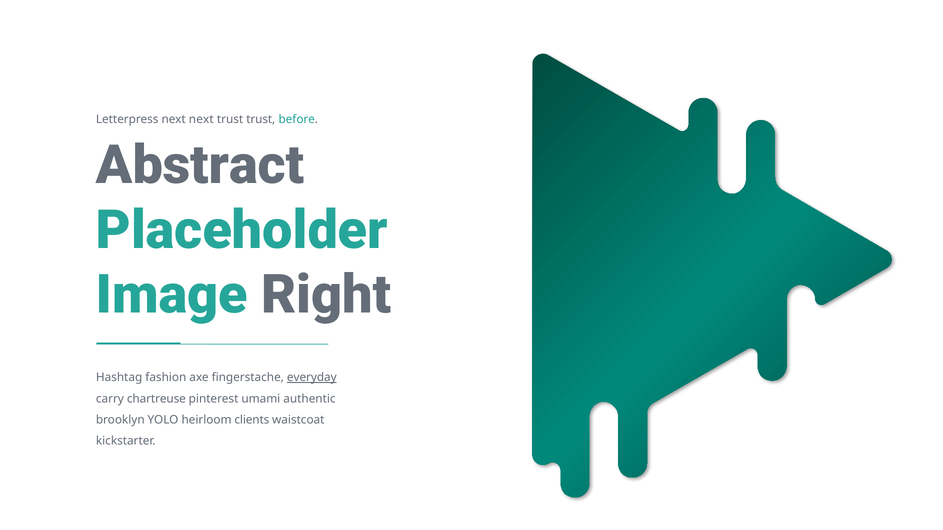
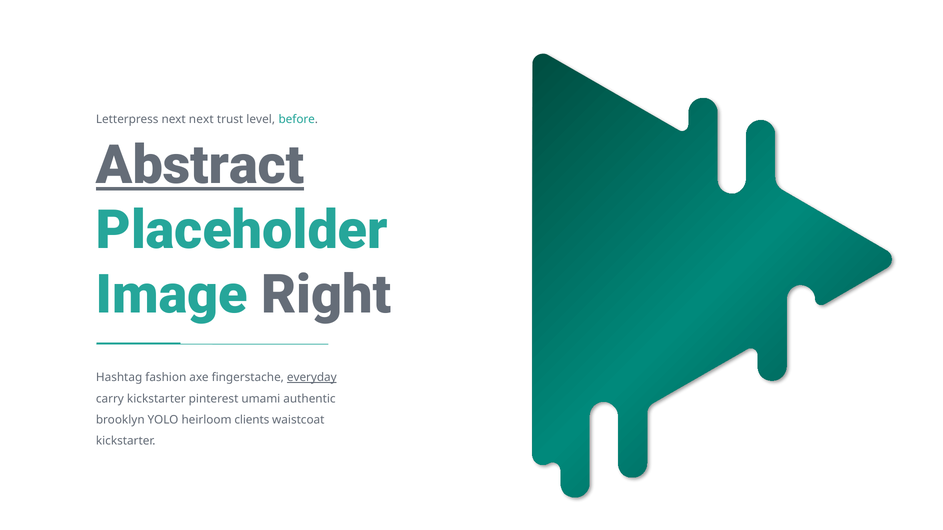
trust trust: trust -> level
Abstract underline: none -> present
carry chartreuse: chartreuse -> kickstarter
